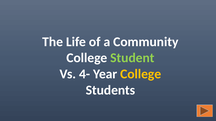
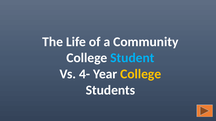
Student colour: light green -> light blue
